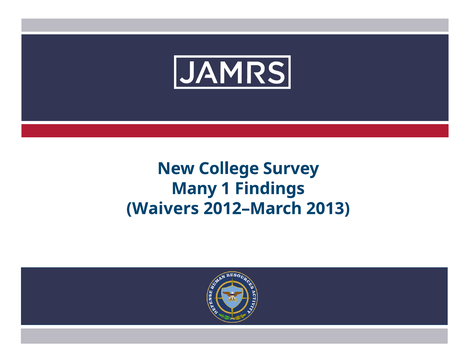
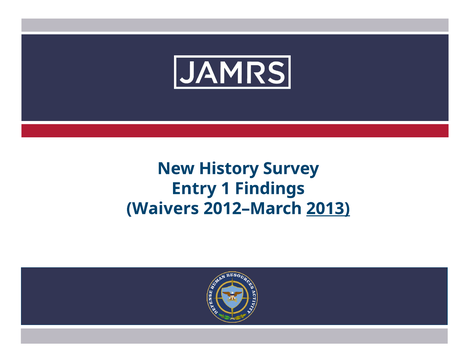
College: College -> History
Many: Many -> Entry
2013 underline: none -> present
